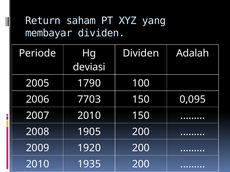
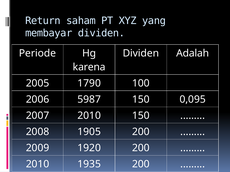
deviasi: deviasi -> karena
7703: 7703 -> 5987
